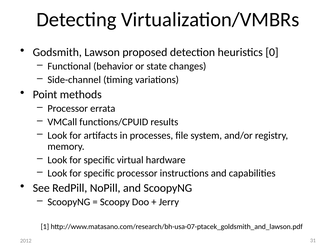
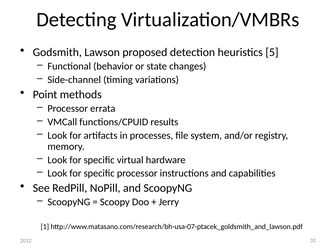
0: 0 -> 5
